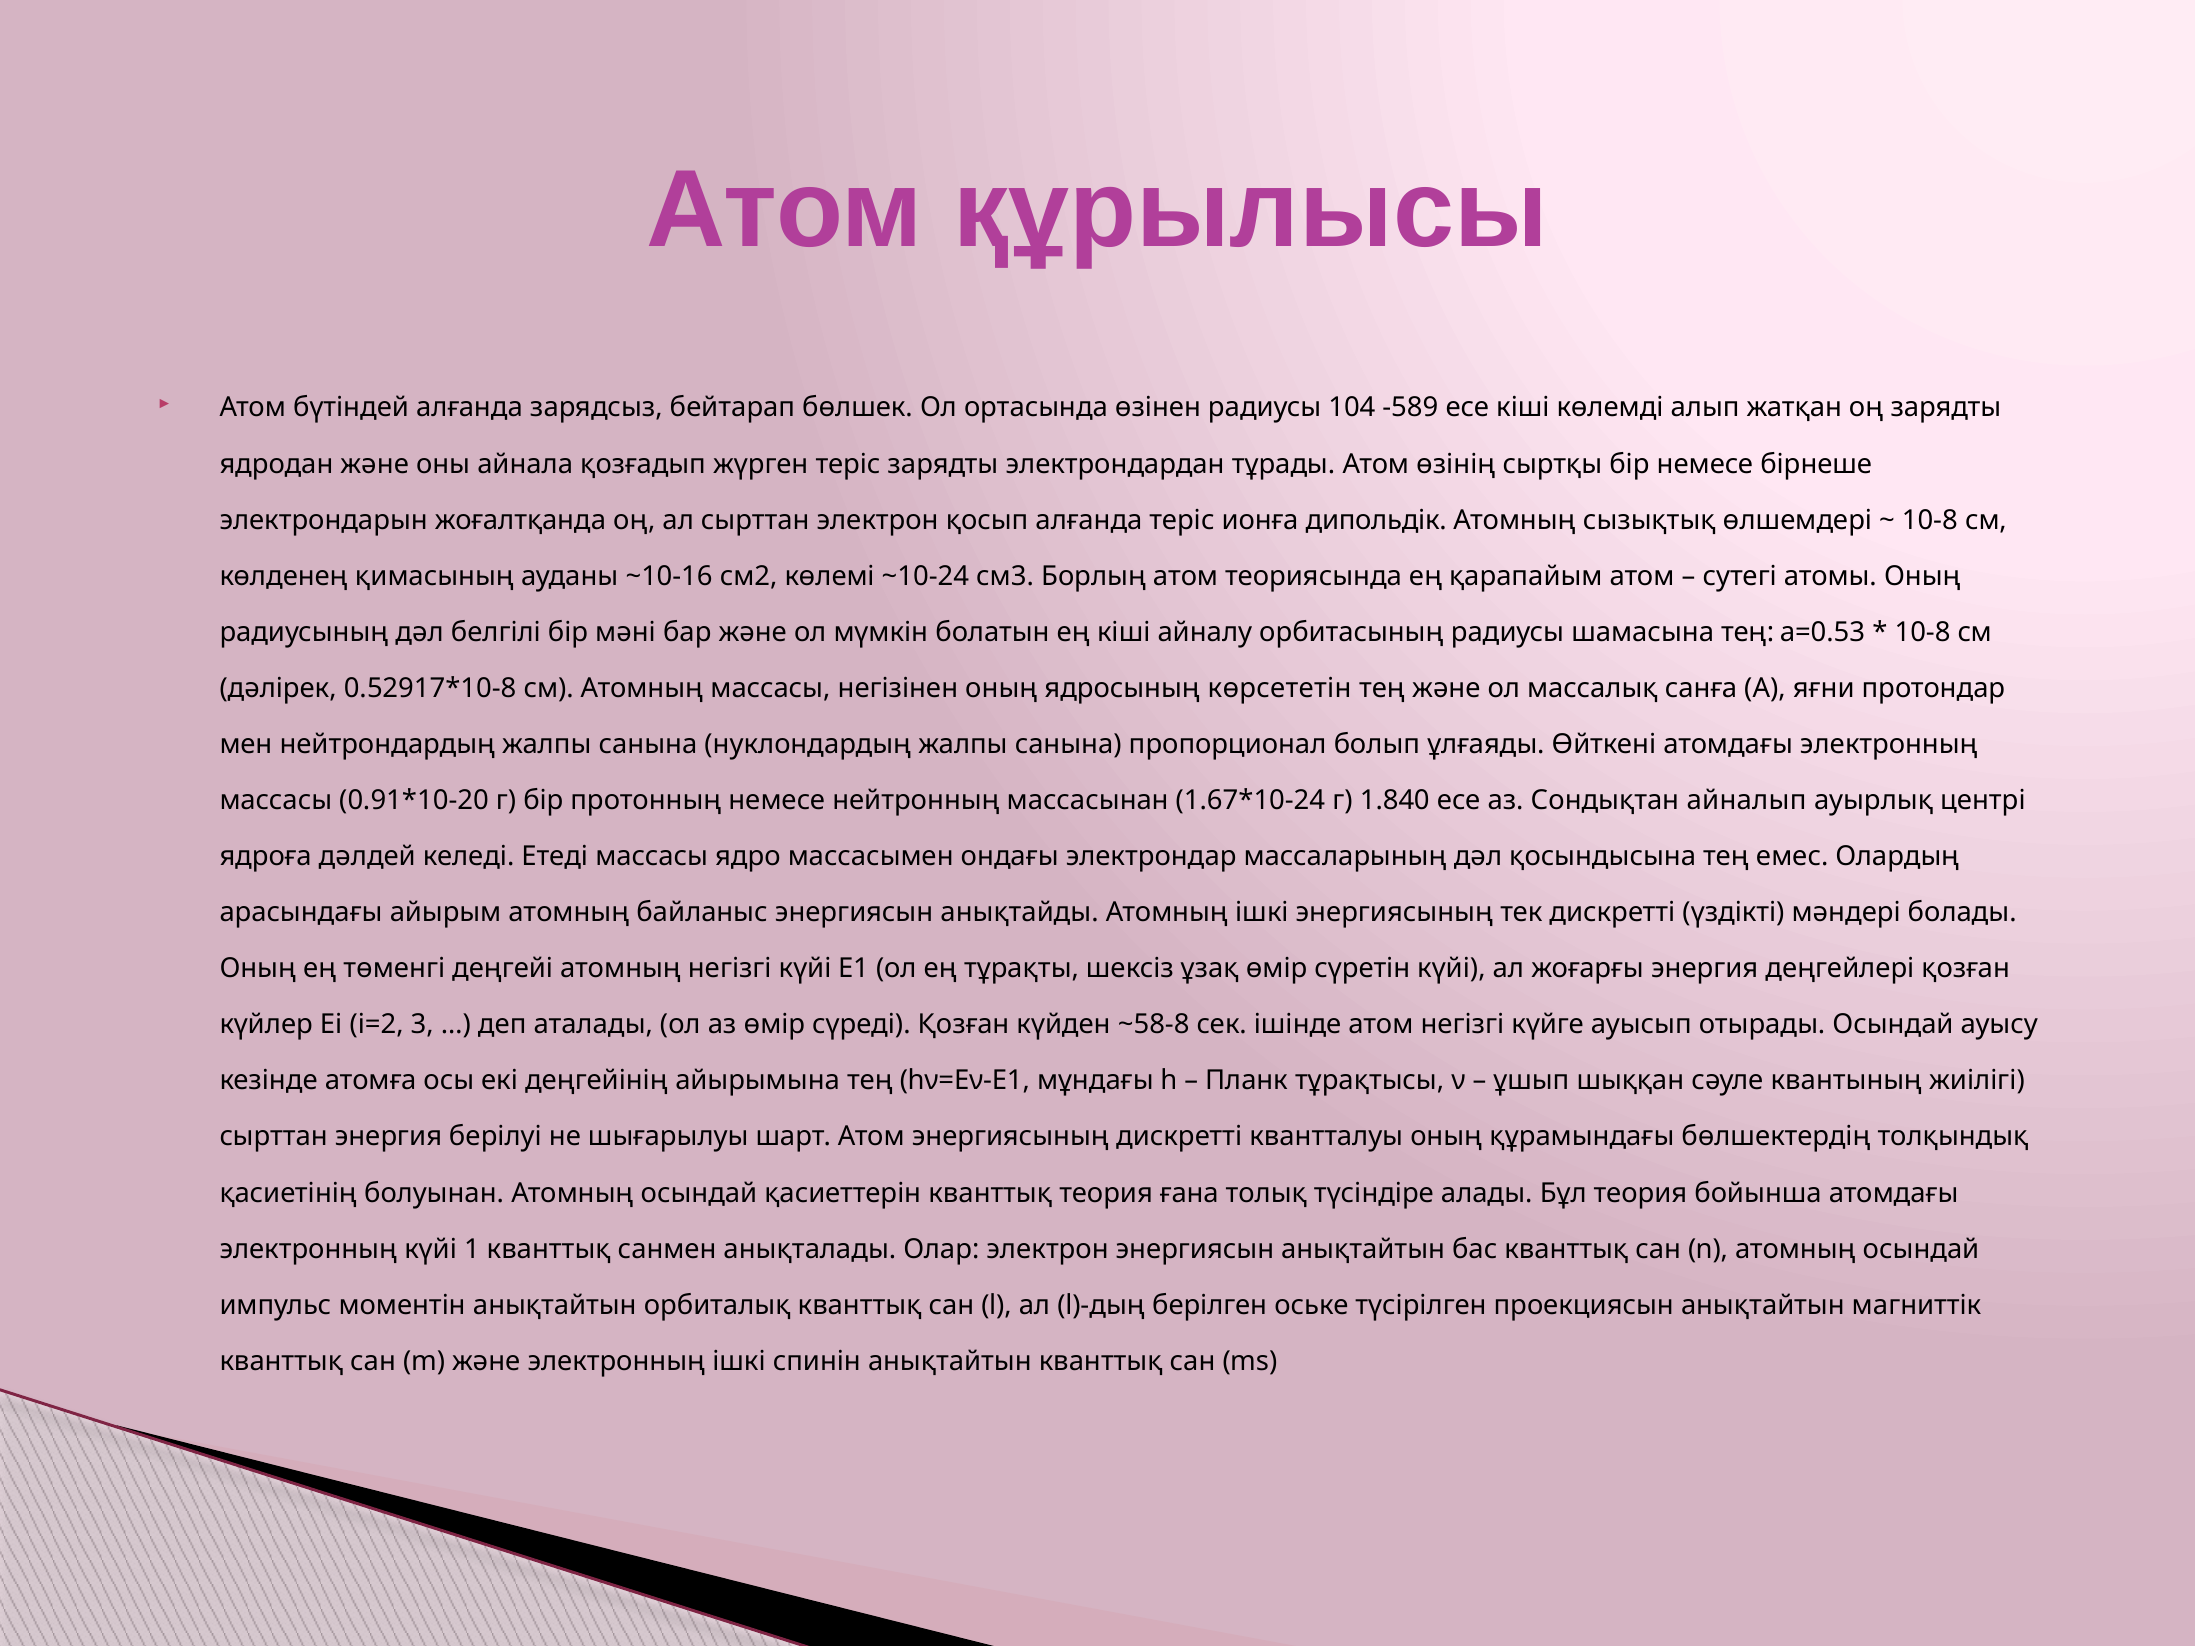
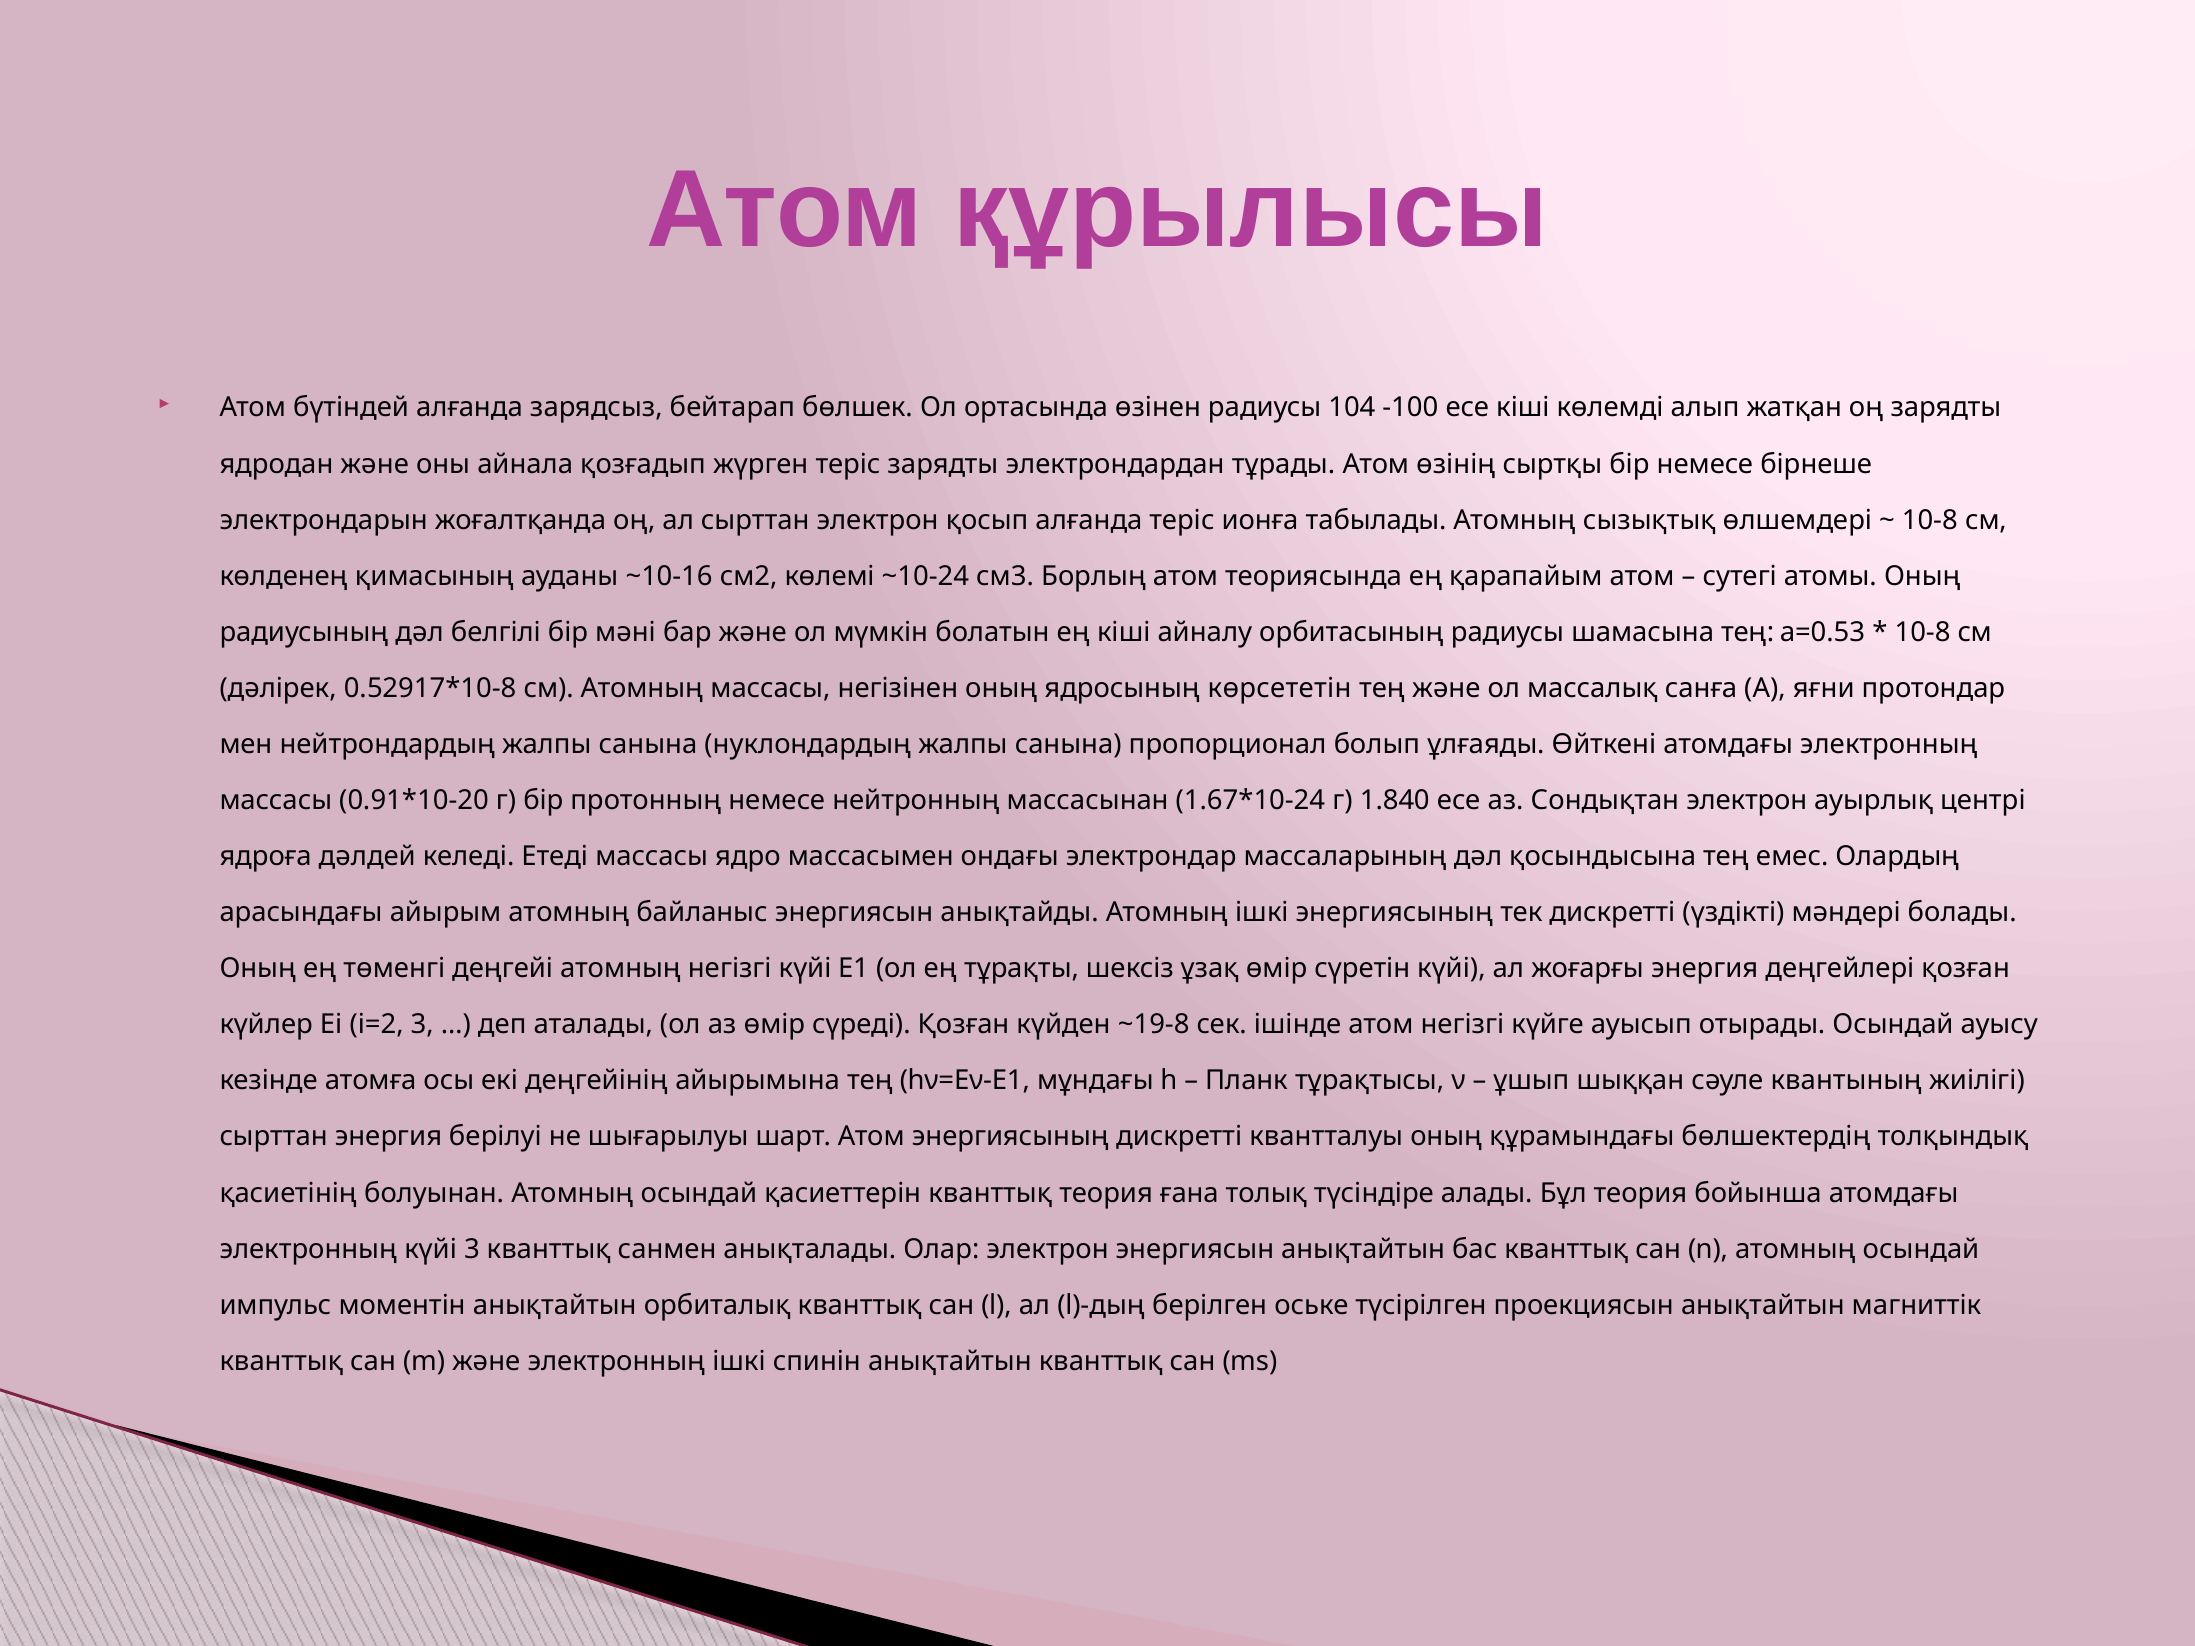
-589: -589 -> -100
дипольдік: дипольдік -> табылады
Сондықтан айналып: айналып -> электрон
~58-8: ~58-8 -> ~19-8
күйі 1: 1 -> 3
